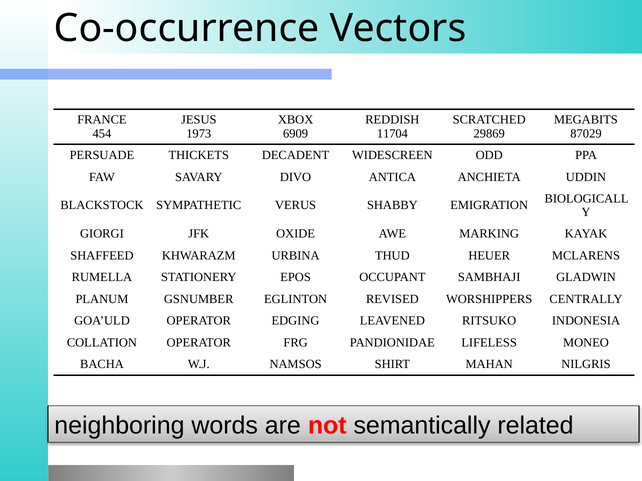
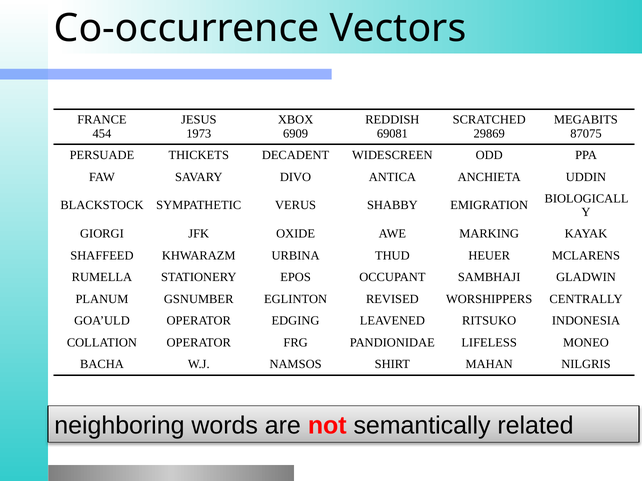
11704: 11704 -> 69081
87029: 87029 -> 87075
